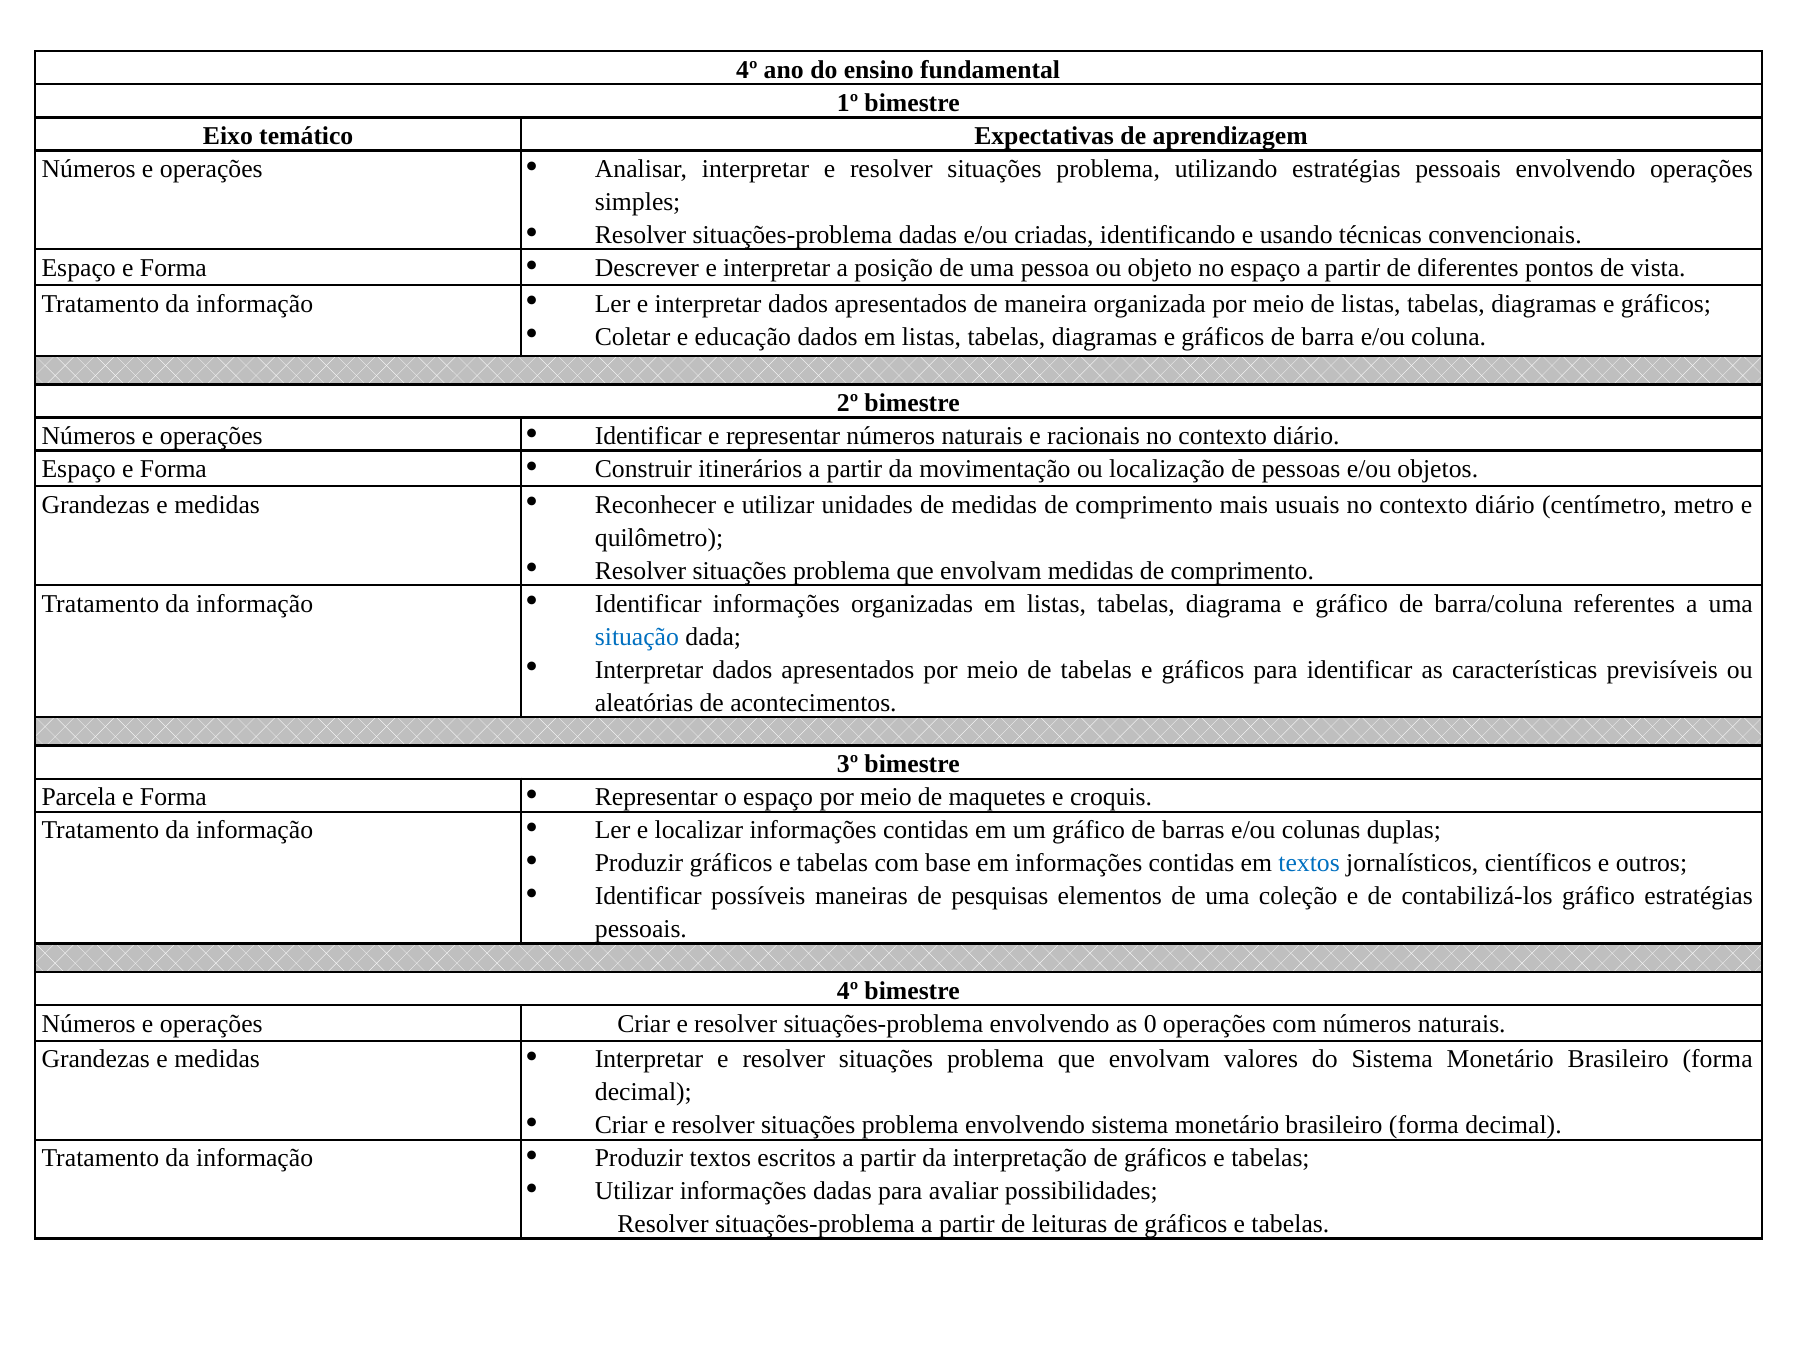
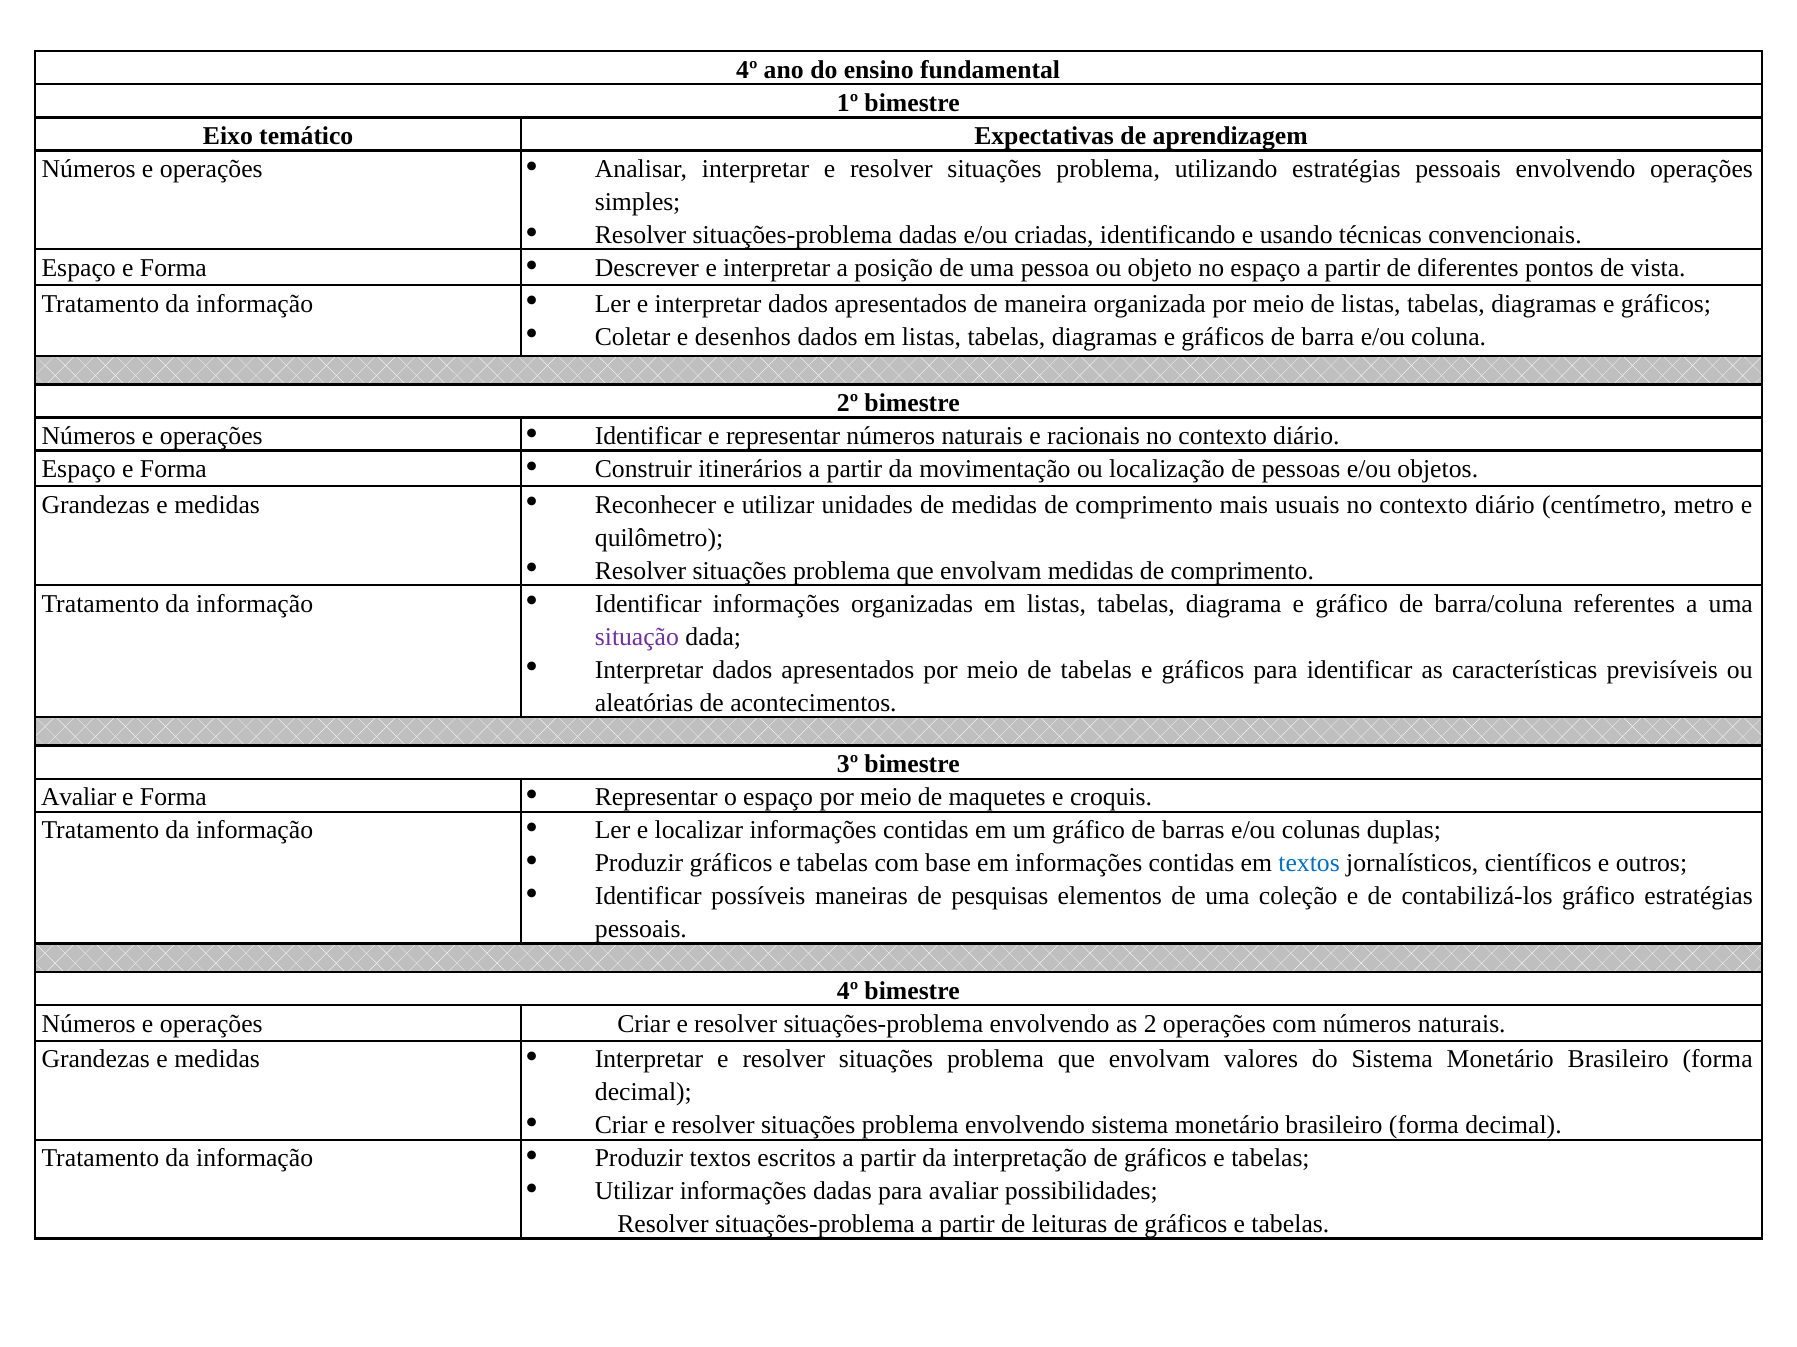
educação: educação -> desenhos
situação colour: blue -> purple
Parcela at (79, 798): Parcela -> Avaliar
0: 0 -> 2
